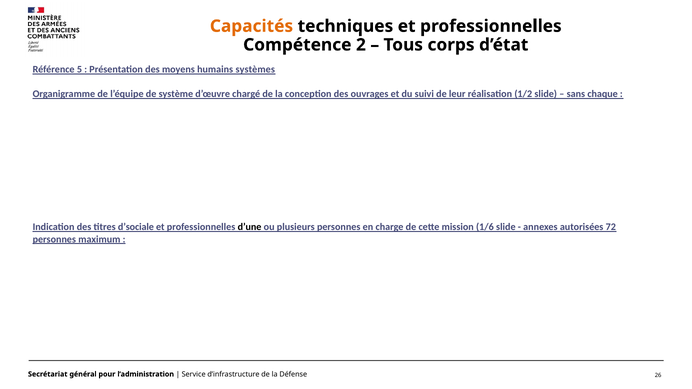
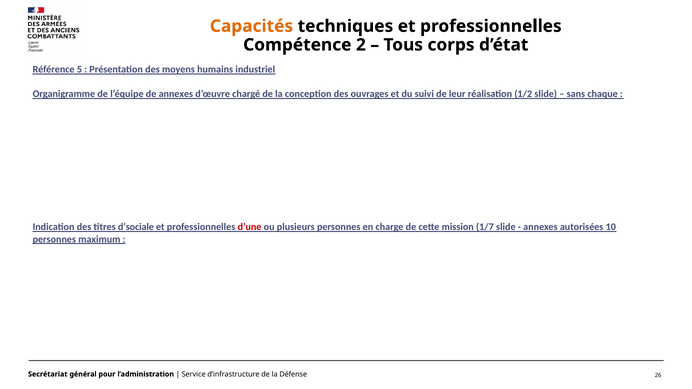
systèmes: systèmes -> industriel
de système: système -> annexes
d’une colour: black -> red
1/6: 1/6 -> 1/7
72: 72 -> 10
